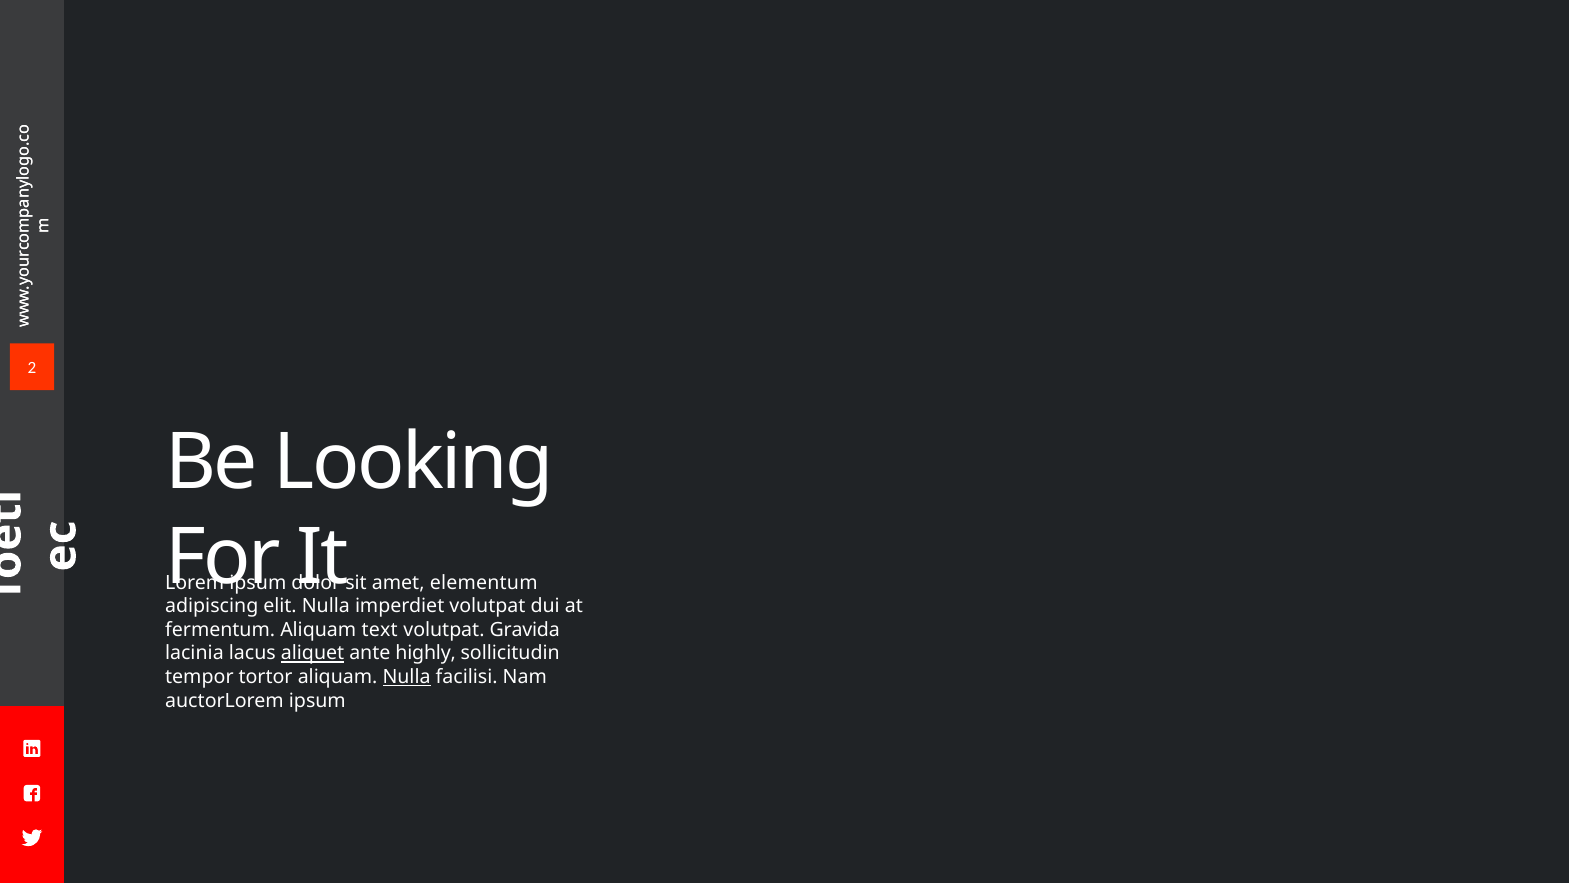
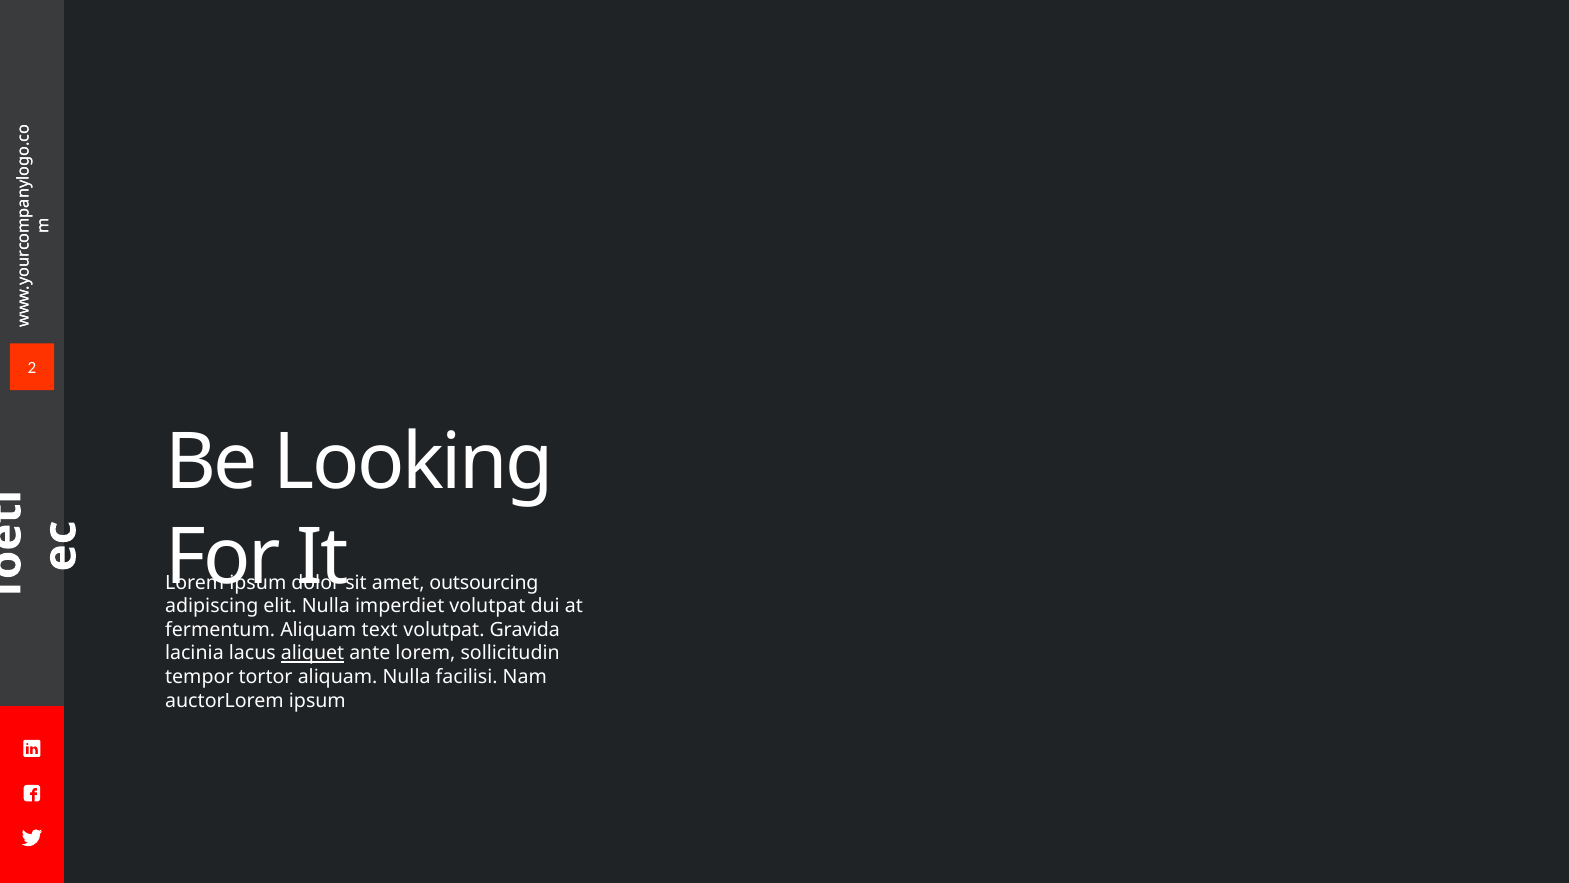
elementum: elementum -> outsourcing
ante highly: highly -> lorem
Nulla at (407, 677) underline: present -> none
